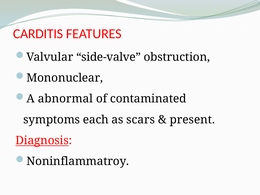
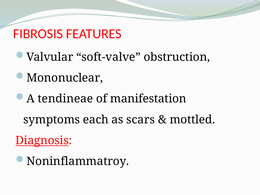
CARDITIS: CARDITIS -> FIBROSIS
side-valve: side-valve -> soft-valve
abnormal: abnormal -> tendineae
contaminated: contaminated -> manifestation
present: present -> mottled
